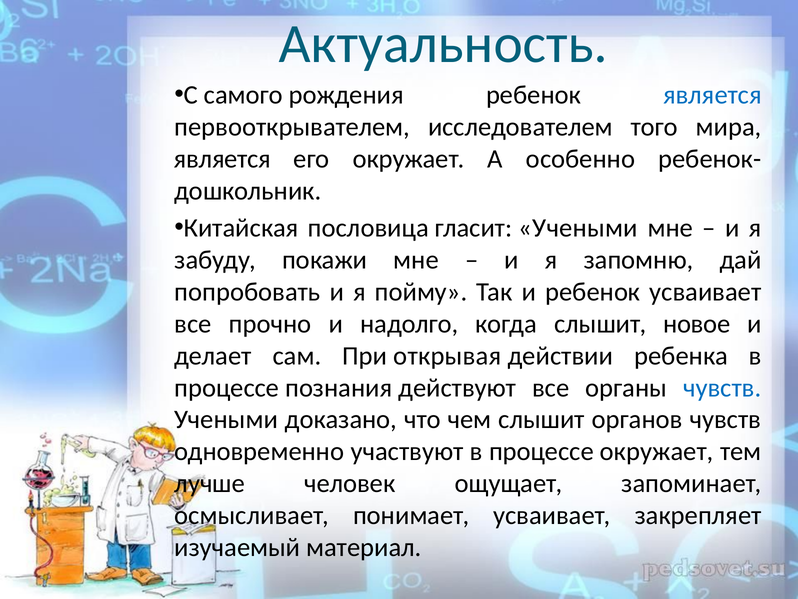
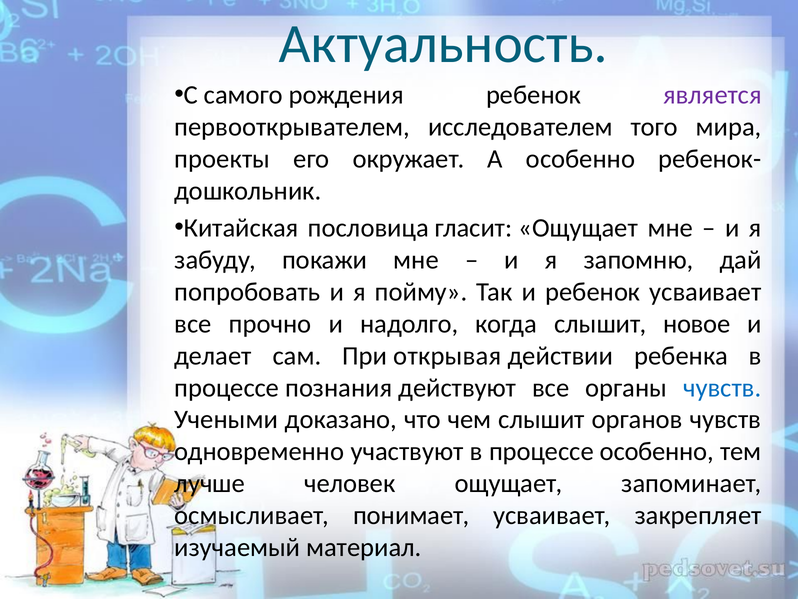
является at (712, 95) colour: blue -> purple
является at (222, 159): является -> проекты
гласит Учеными: Учеными -> Ощущает
процессе окружает: окружает -> особенно
